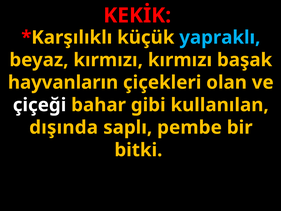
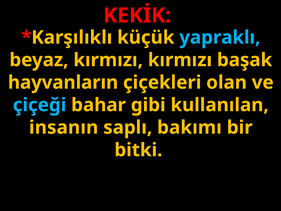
çiçeği colour: white -> light blue
dışında: dışında -> insanın
pembe: pembe -> bakımı
